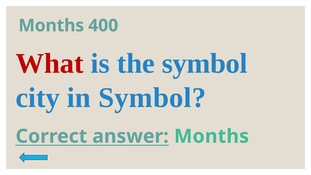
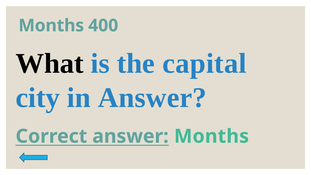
What colour: red -> black
the symbol: symbol -> capital
in Symbol: Symbol -> Answer
